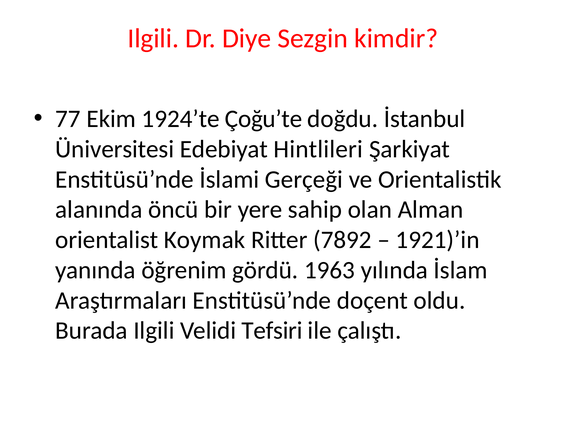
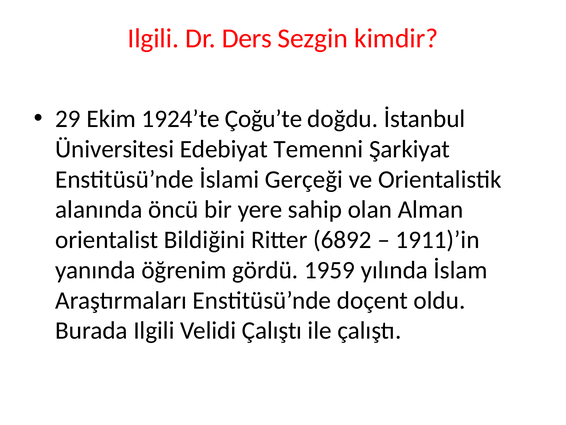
Diye: Diye -> Ders
77: 77 -> 29
Hintlileri: Hintlileri -> Temenni
Koymak: Koymak -> Bildiğini
7892: 7892 -> 6892
1921)’in: 1921)’in -> 1911)’in
1963: 1963 -> 1959
Velidi Tefsiri: Tefsiri -> Çalıştı
